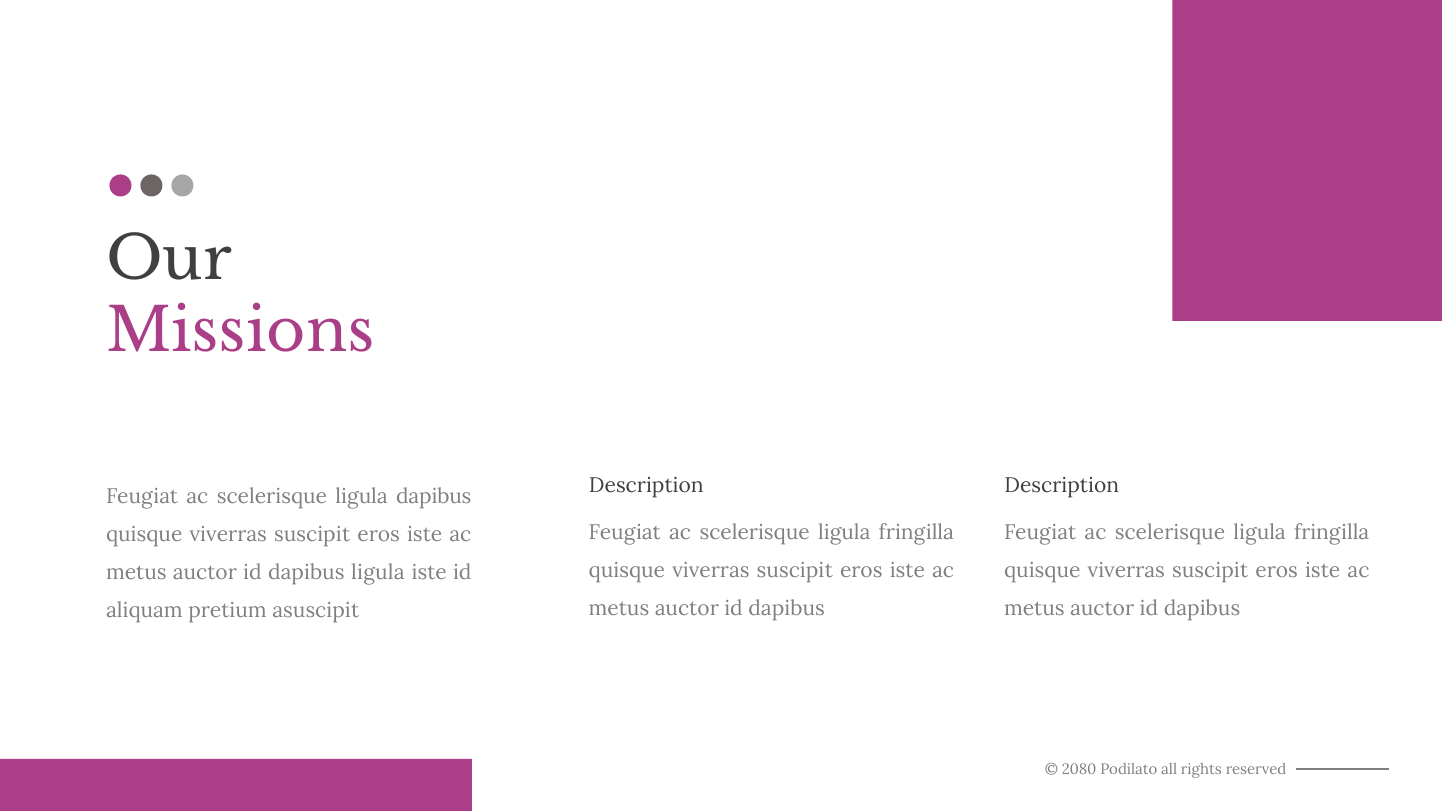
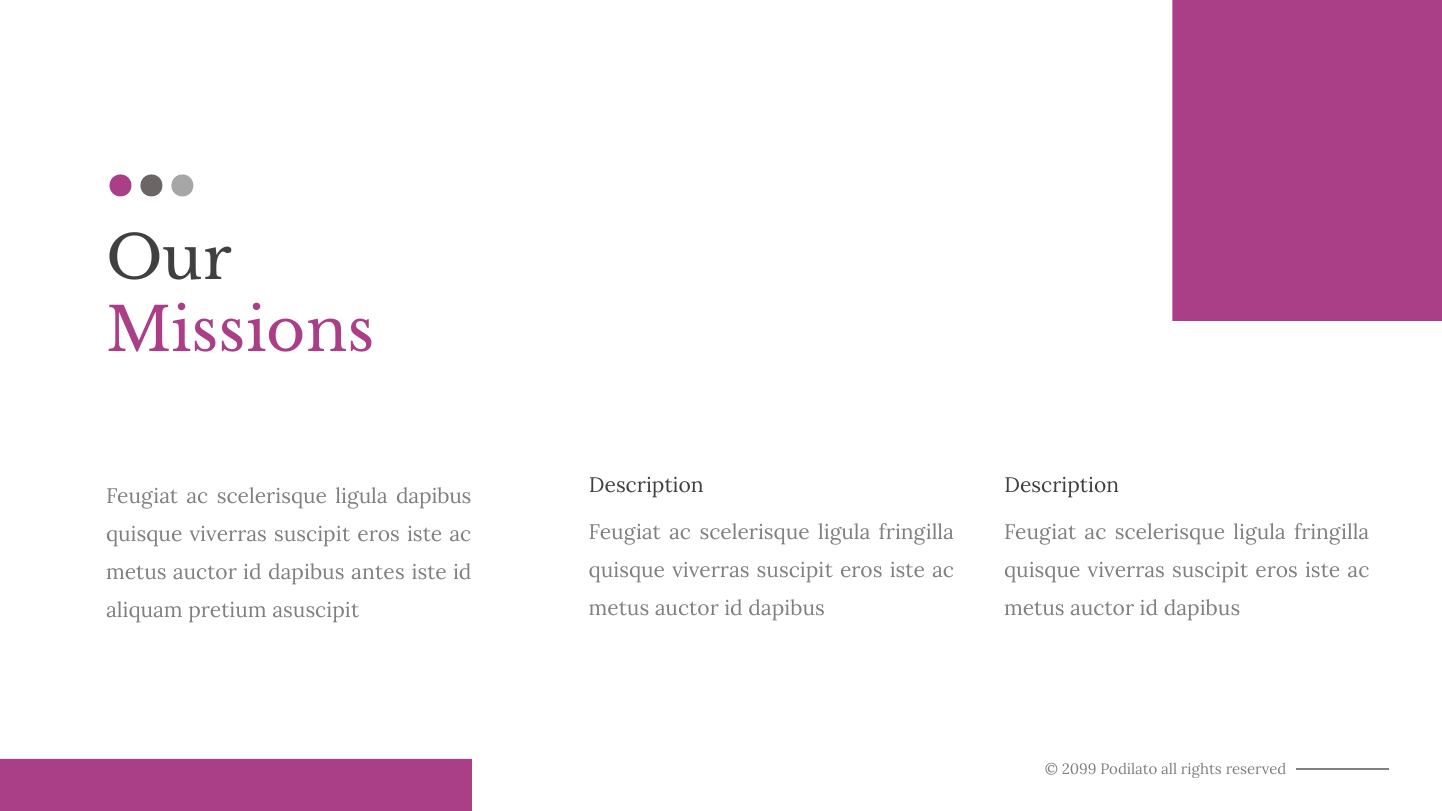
dapibus ligula: ligula -> antes
2080: 2080 -> 2099
